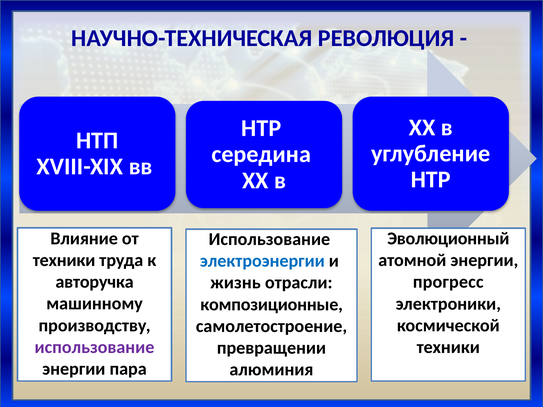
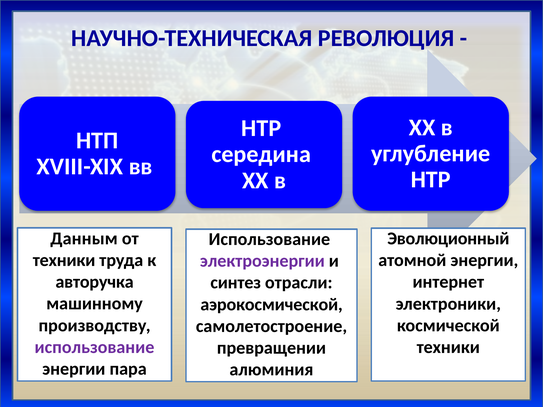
Влияние: Влияние -> Данным
электроэнергии colour: blue -> purple
прогресс: прогресс -> интернет
жизнь: жизнь -> синтез
композиционные: композиционные -> аэрокосмической
